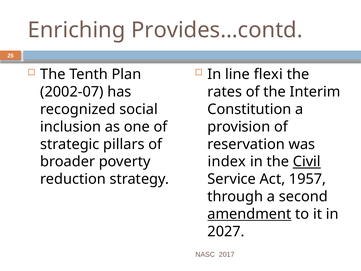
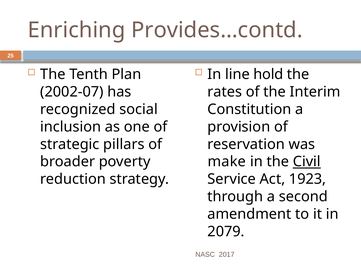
flexi: flexi -> hold
index: index -> make
1957: 1957 -> 1923
amendment underline: present -> none
2027: 2027 -> 2079
